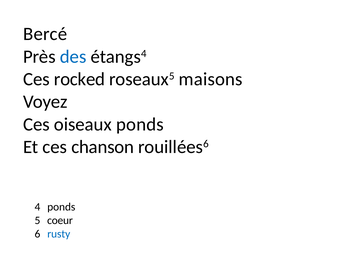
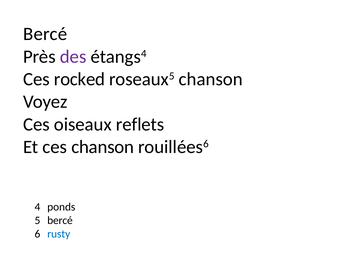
des colour: blue -> purple
roseaux5 maisons: maisons -> chanson
oiseaux ponds: ponds -> reflets
coeur at (60, 220): coeur -> bercé
